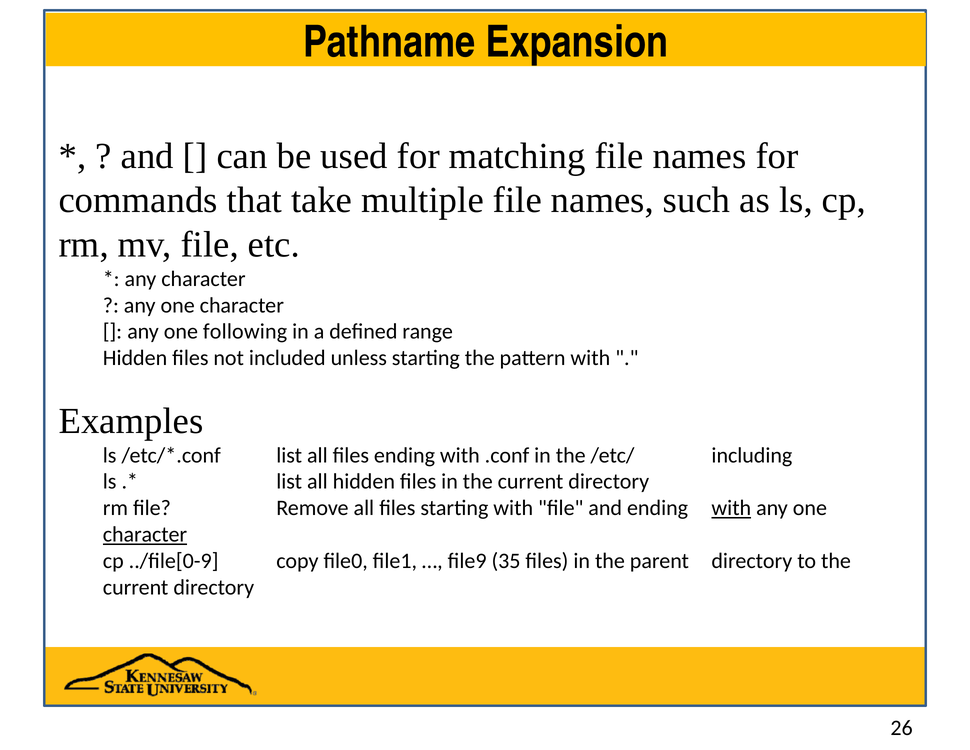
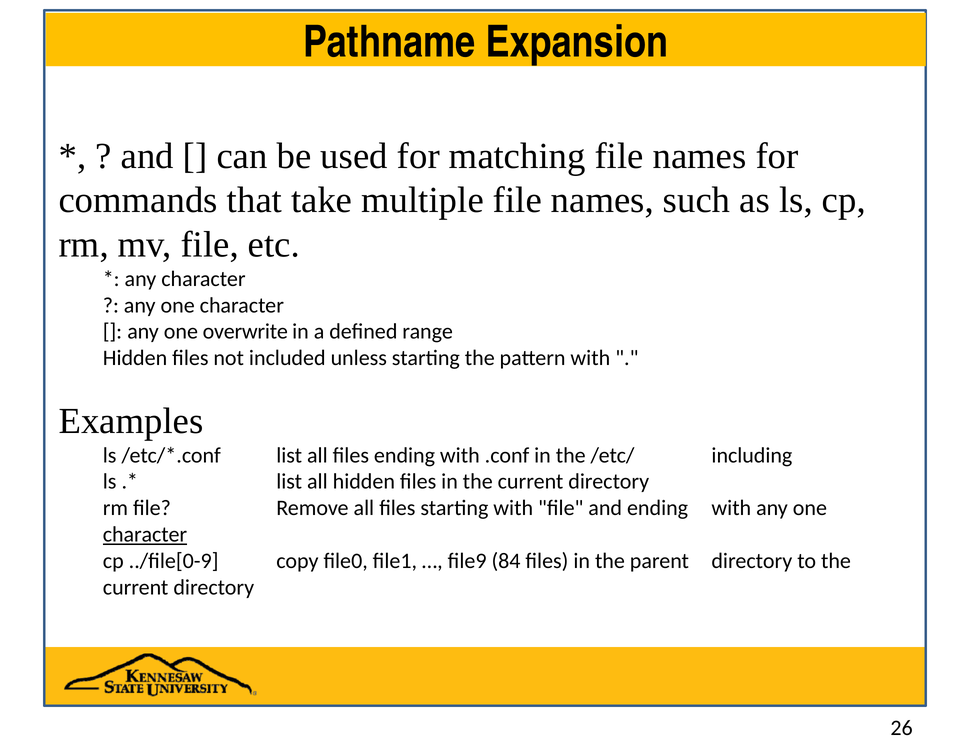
following: following -> overwrite
with at (731, 508) underline: present -> none
35: 35 -> 84
